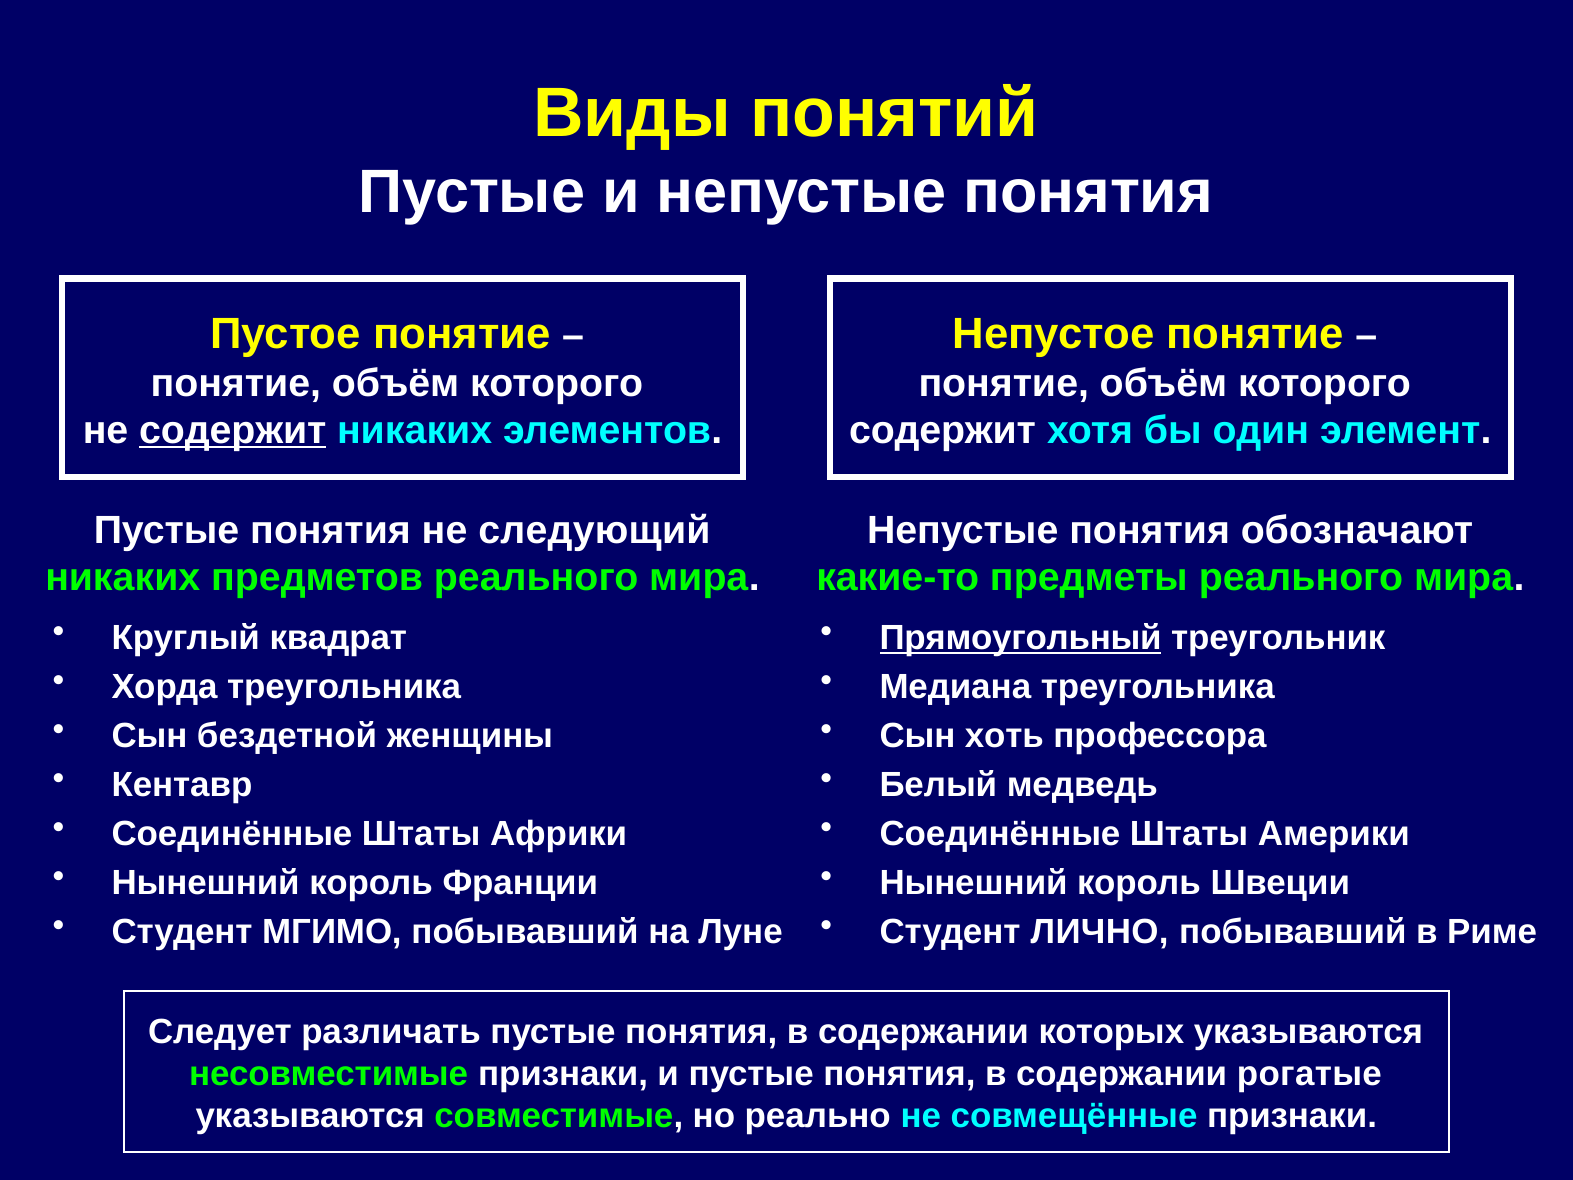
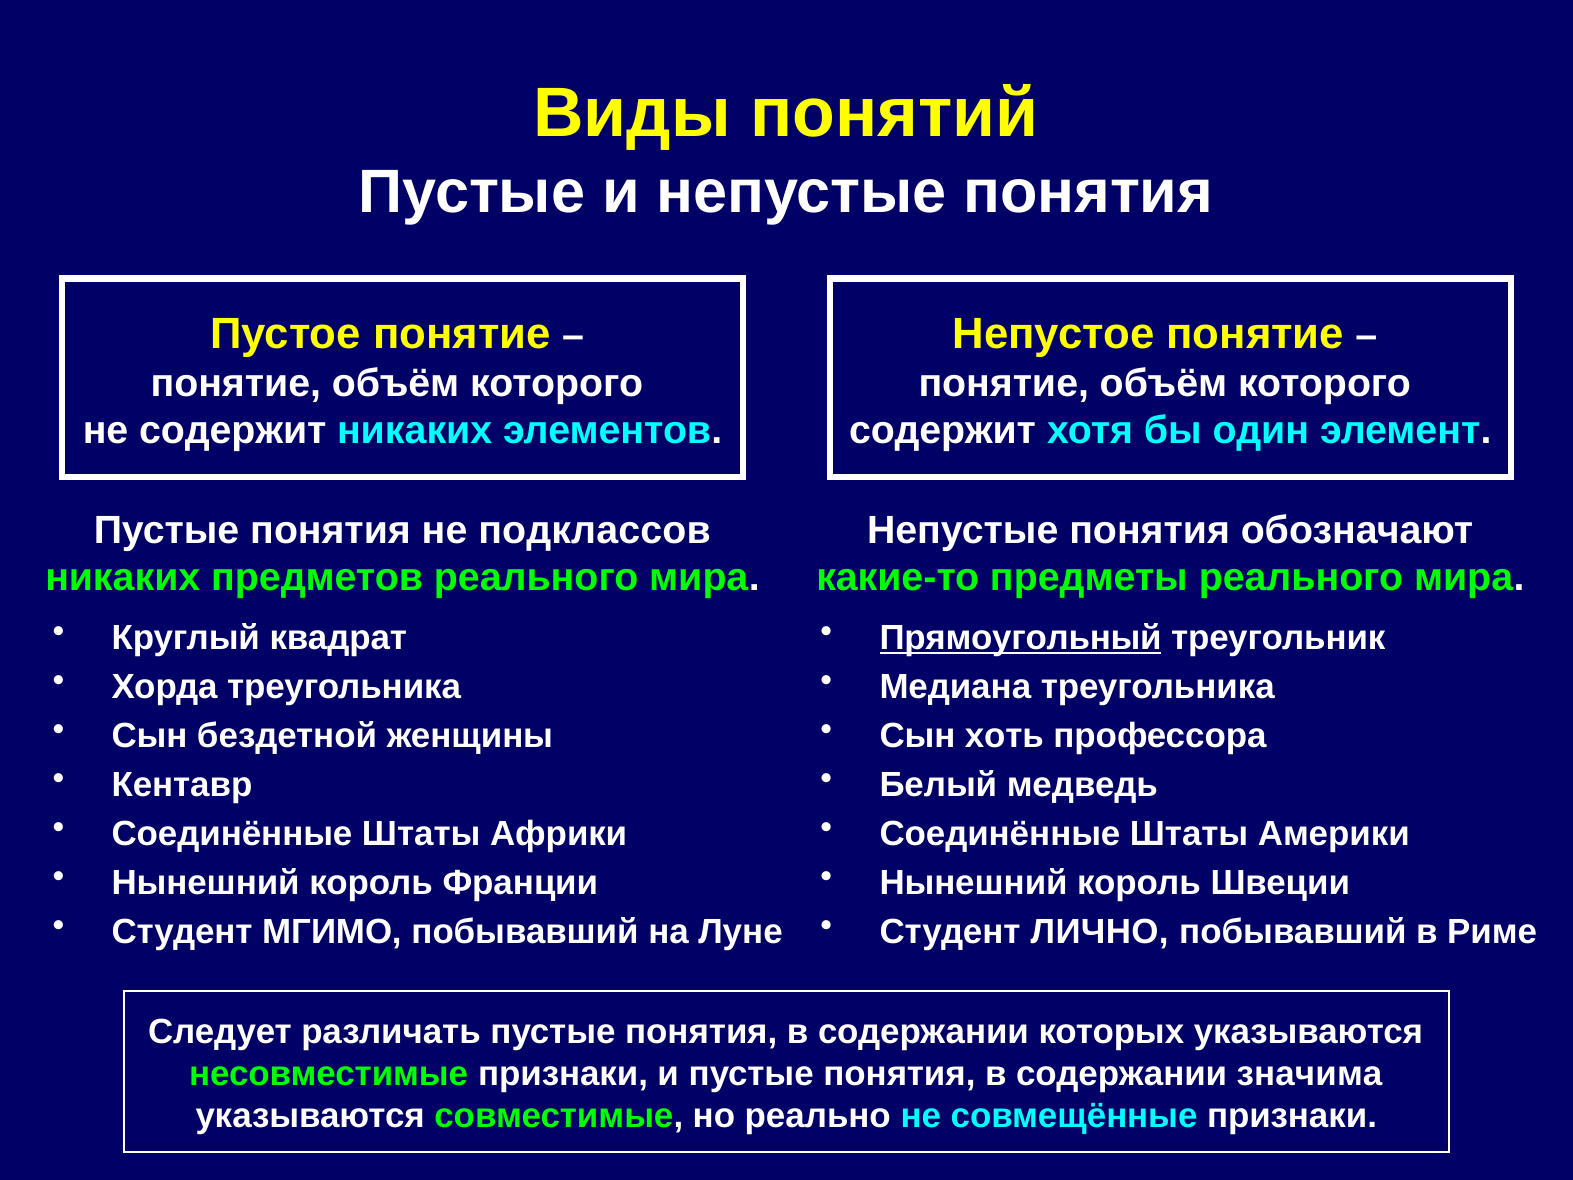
содержит at (233, 430) underline: present -> none
следующий: следующий -> подклассов
рогатые: рогатые -> значима
